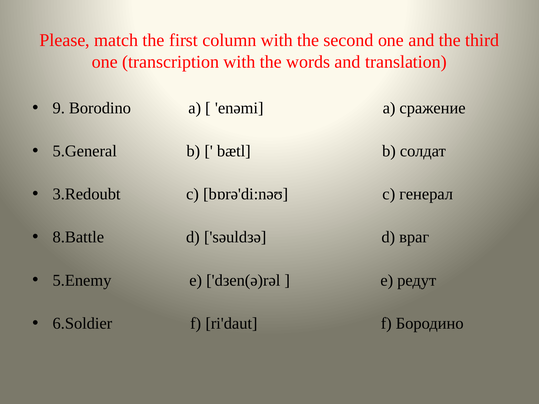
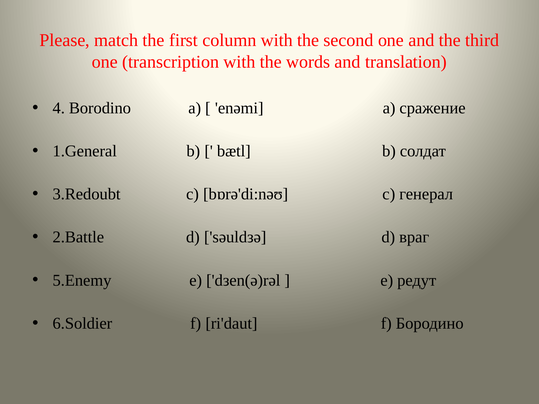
9: 9 -> 4
5.General: 5.General -> 1.General
8.Battle: 8.Battle -> 2.Battle
